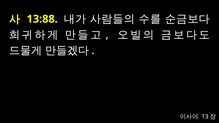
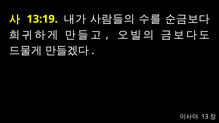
13:88: 13:88 -> 13:19
